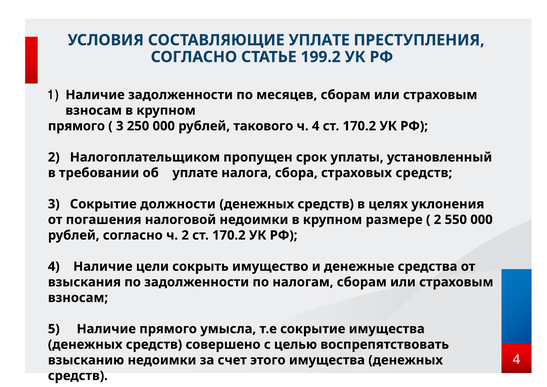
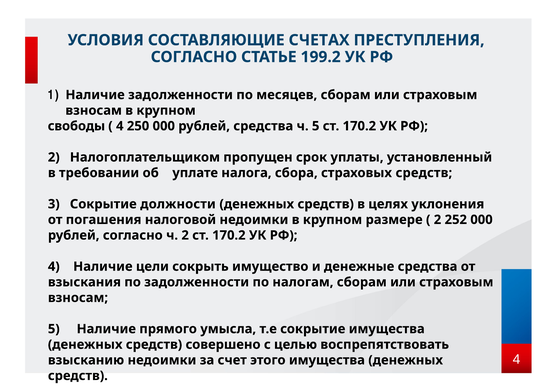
СОСТАВЛЯЮЩИЕ УПЛАТЕ: УПЛАТЕ -> СЧЕТАХ
прямого at (76, 126): прямого -> свободы
3 at (120, 126): 3 -> 4
рублей такового: такового -> средства
ч 4: 4 -> 5
550: 550 -> 252
